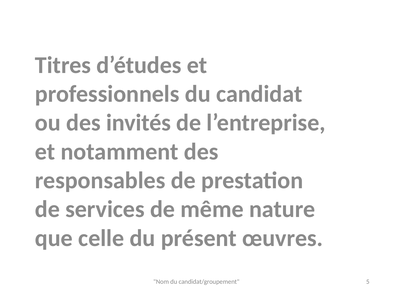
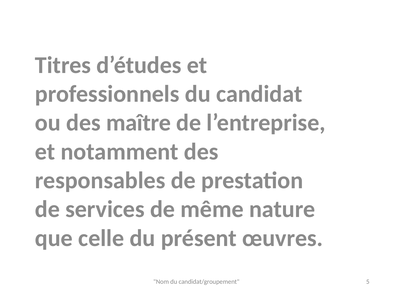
invités: invités -> maître
